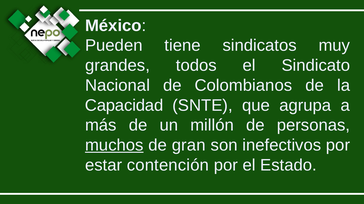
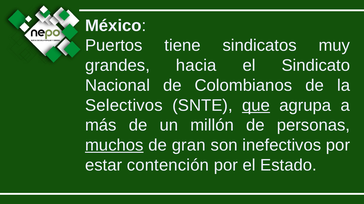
Pueden: Pueden -> Puertos
todos: todos -> hacia
Capacidad: Capacidad -> Selectivos
que underline: none -> present
